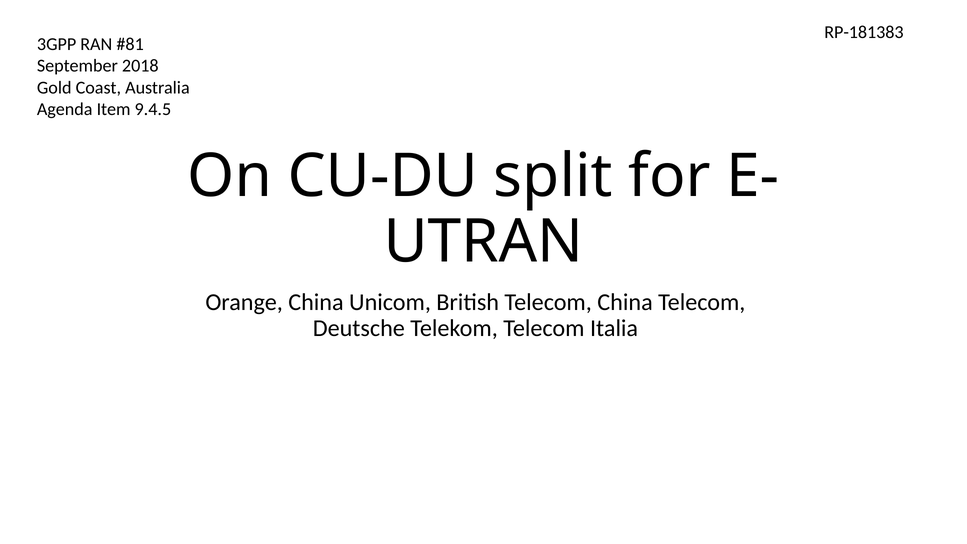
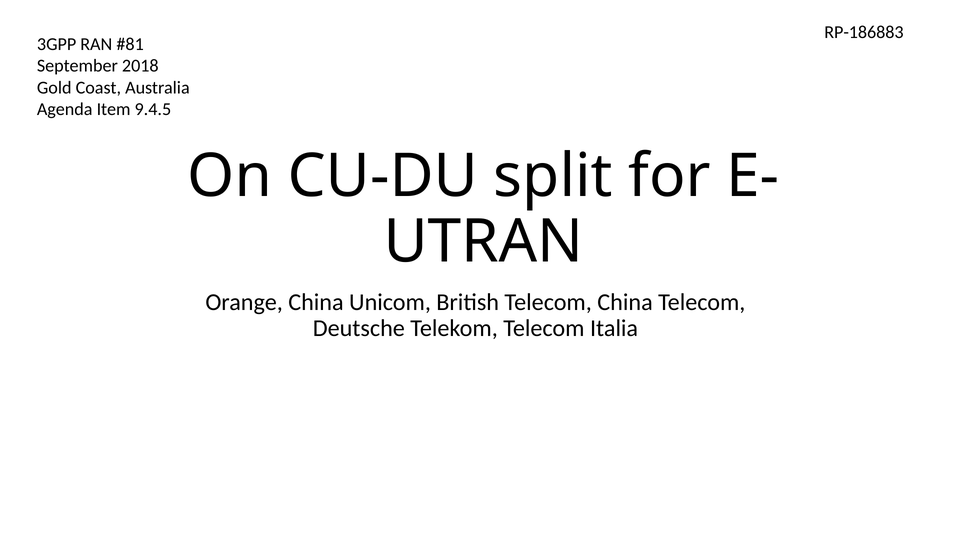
RP-181383: RP-181383 -> RP-186883
